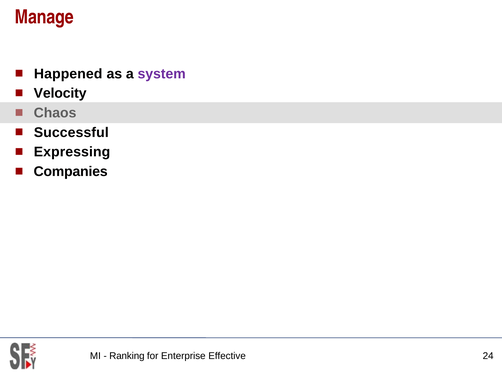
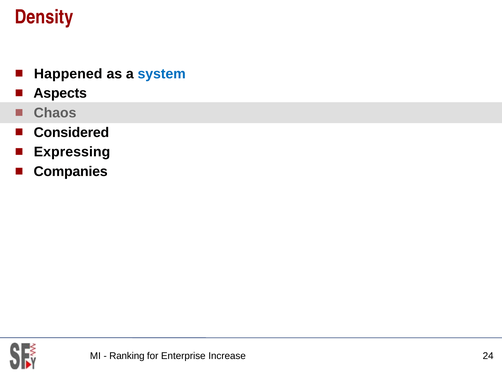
Manage: Manage -> Density
system colour: purple -> blue
Velocity: Velocity -> Aspects
Successful: Successful -> Considered
Effective: Effective -> Increase
